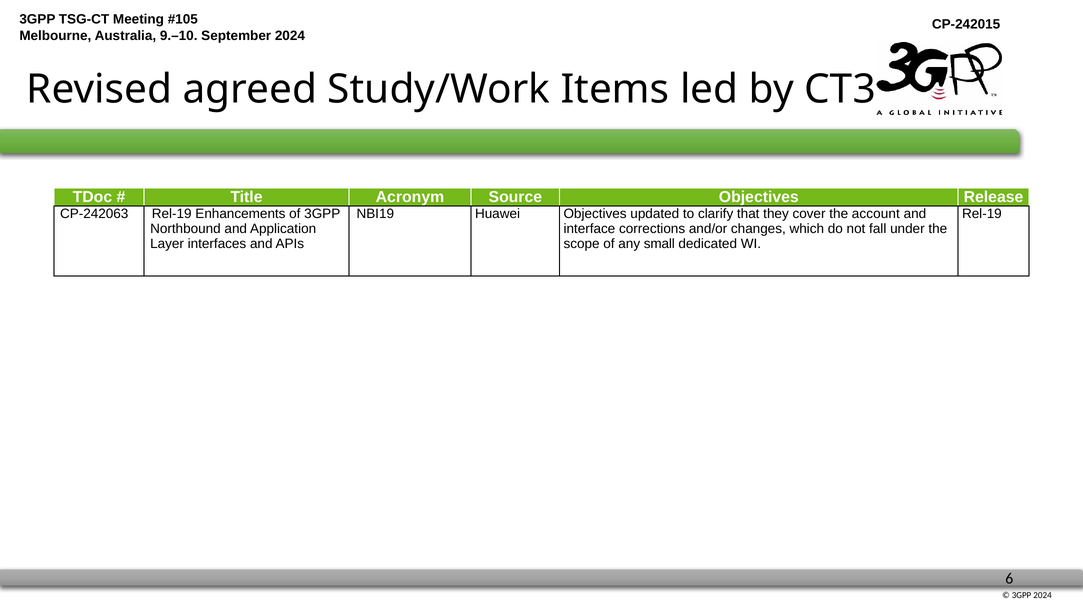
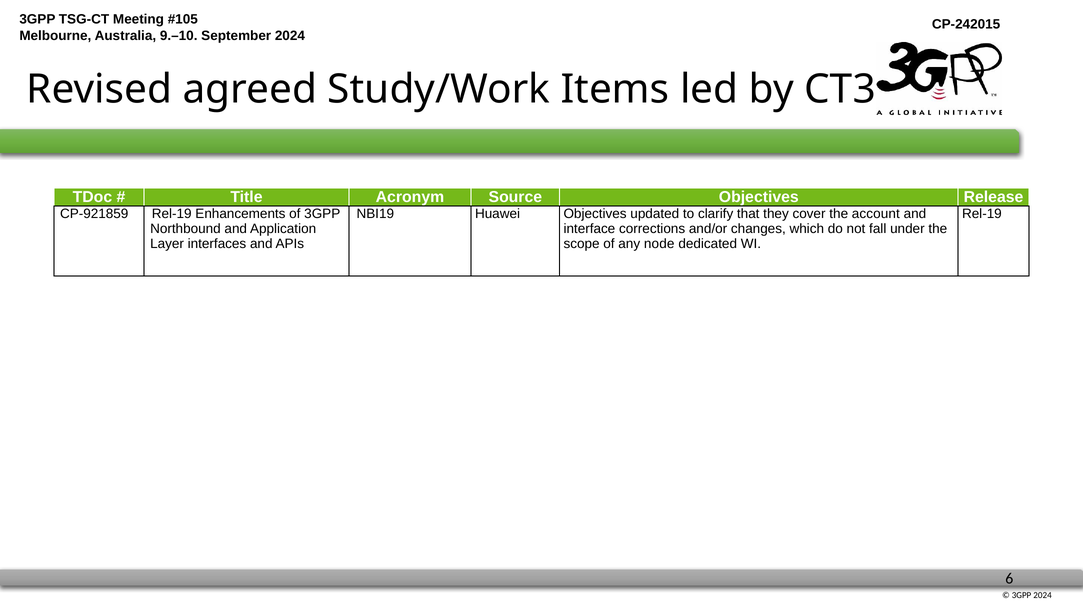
CP-242063: CP-242063 -> CP-921859
small: small -> node
